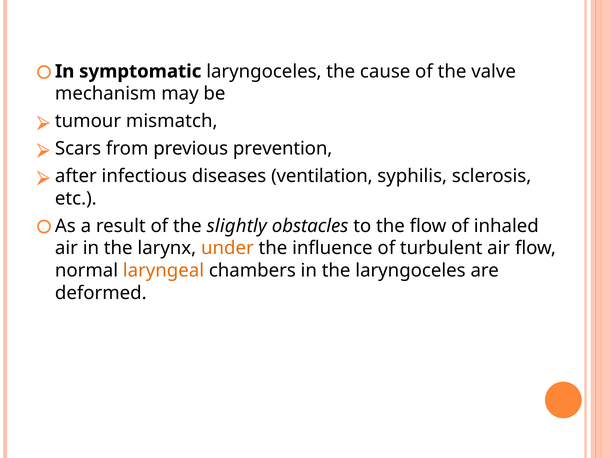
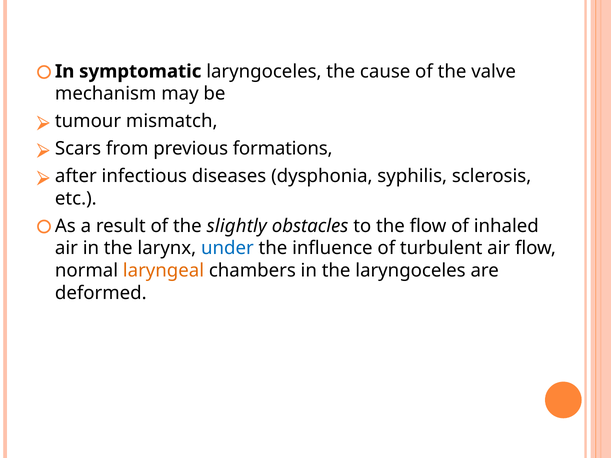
prevention: prevention -> formations
ventilation: ventilation -> dysphonia
under colour: orange -> blue
